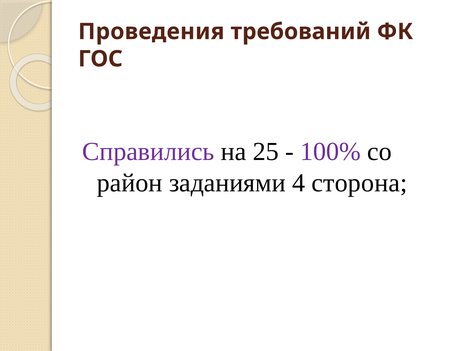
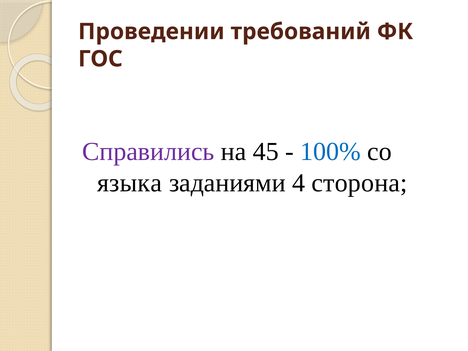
Проведения: Проведения -> Проведении
25: 25 -> 45
100% colour: purple -> blue
район: район -> языка
